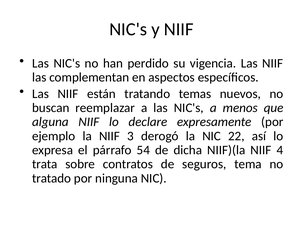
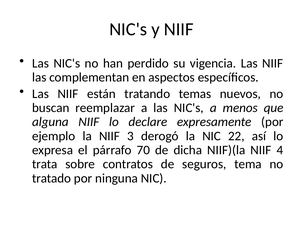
54: 54 -> 70
